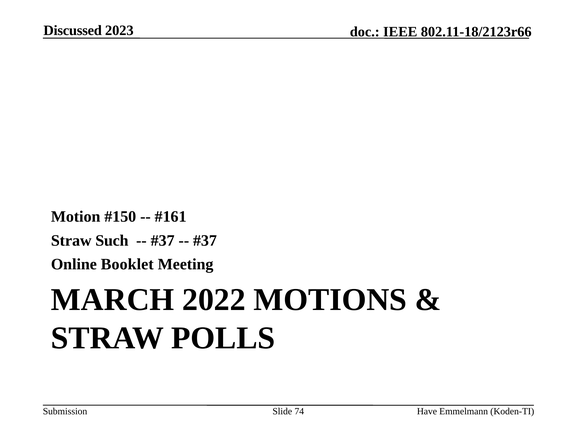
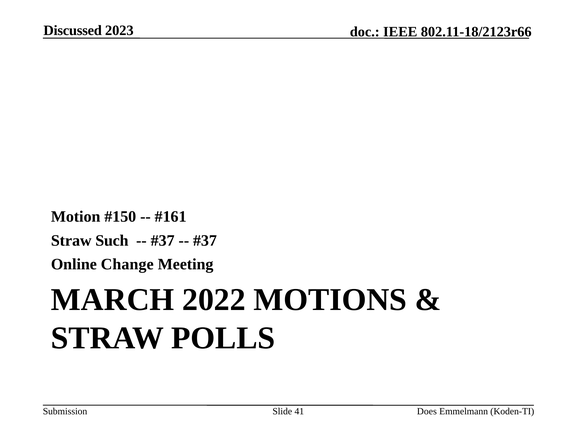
Booklet: Booklet -> Change
74: 74 -> 41
Have: Have -> Does
